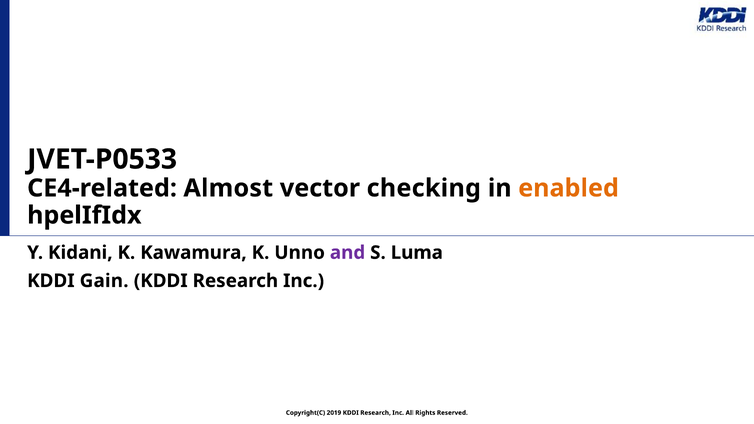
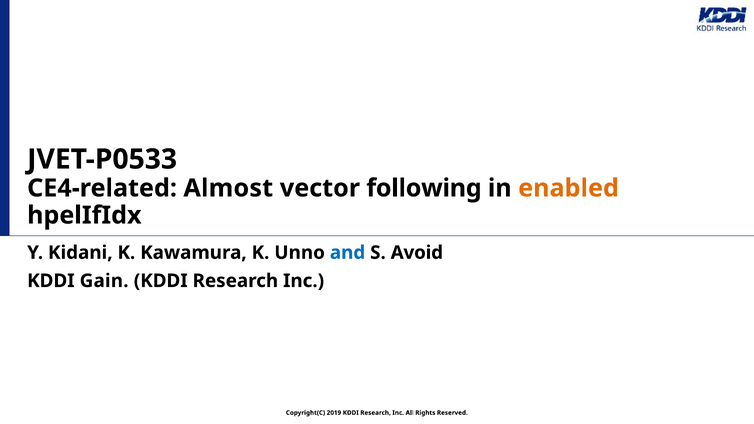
checking: checking -> following
and colour: purple -> blue
Luma: Luma -> Avoid
